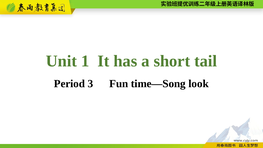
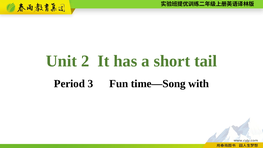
1: 1 -> 2
look: look -> with
